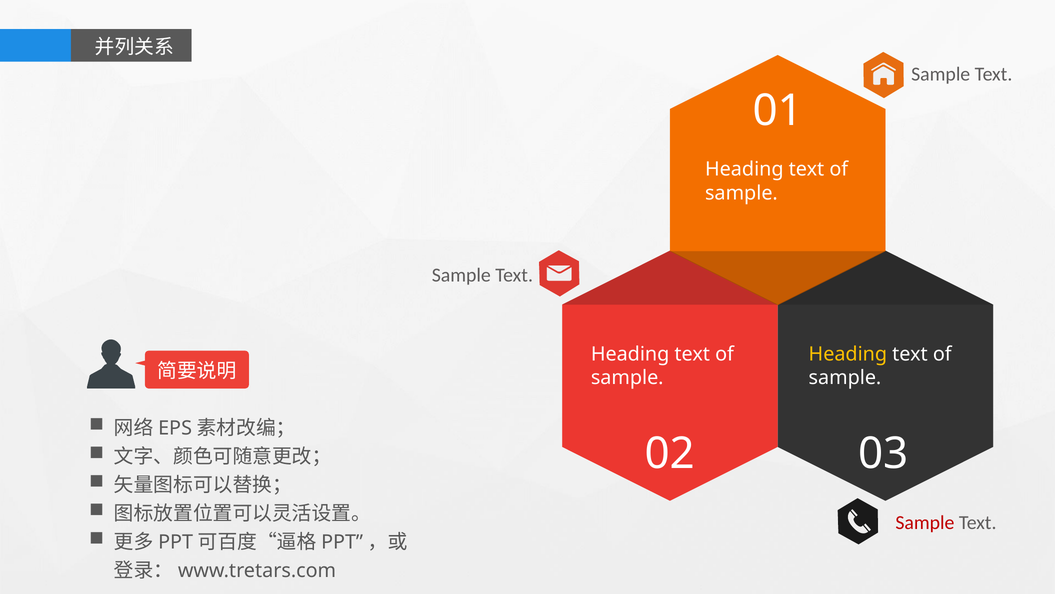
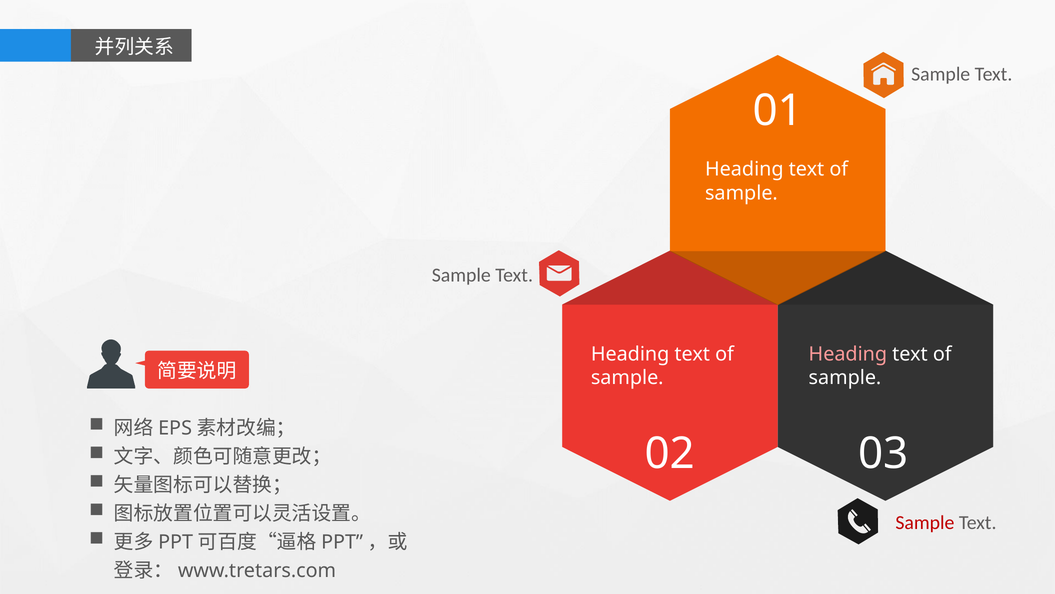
Heading at (848, 354) colour: yellow -> pink
